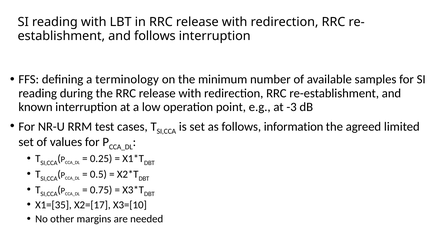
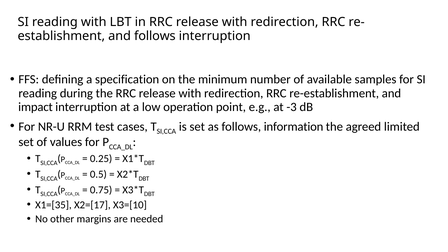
terminology: terminology -> specification
known: known -> impact
